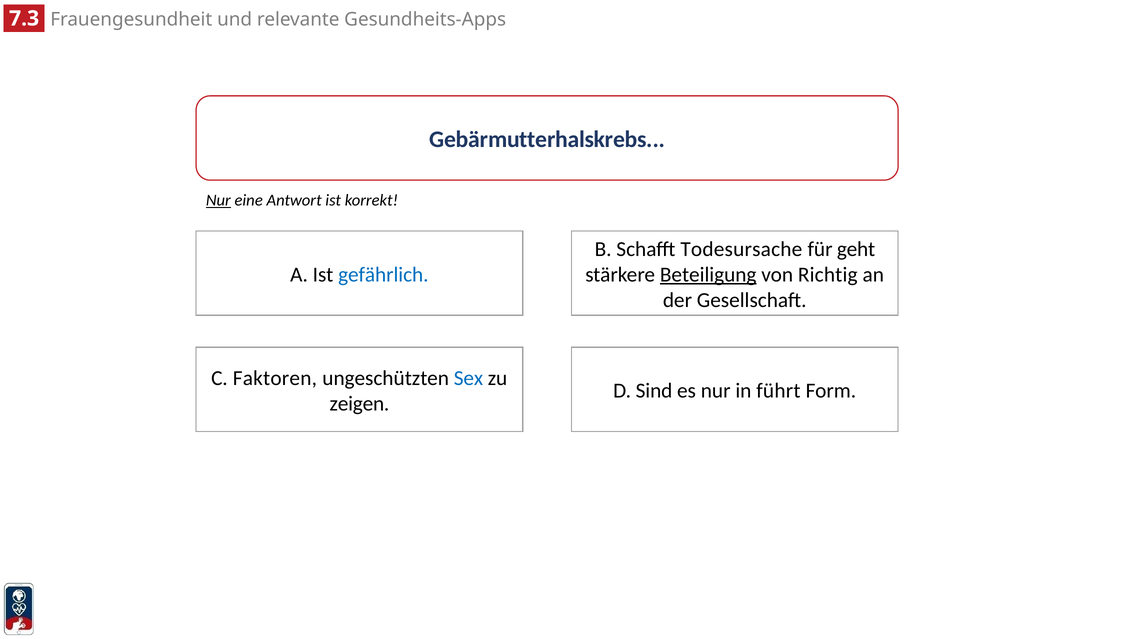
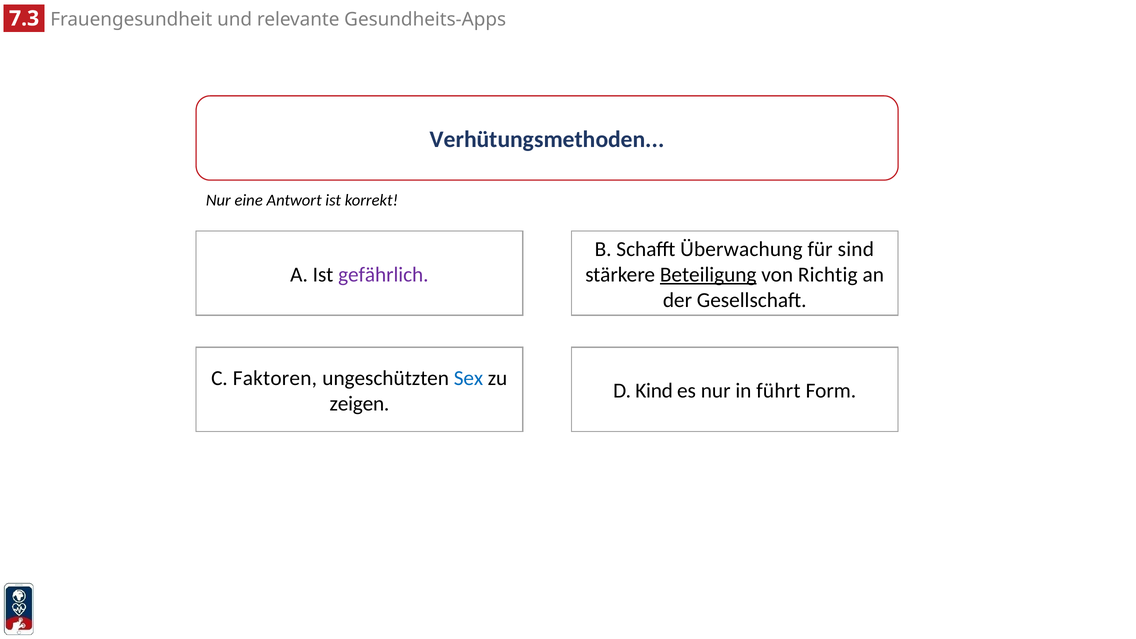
Gebärmutterhalskrebs: Gebärmutterhalskrebs -> Verhütungsmethoden
Nur at (218, 200) underline: present -> none
Todesursache: Todesursache -> Überwachung
geht: geht -> sind
gefährlich colour: blue -> purple
Sind: Sind -> Kind
